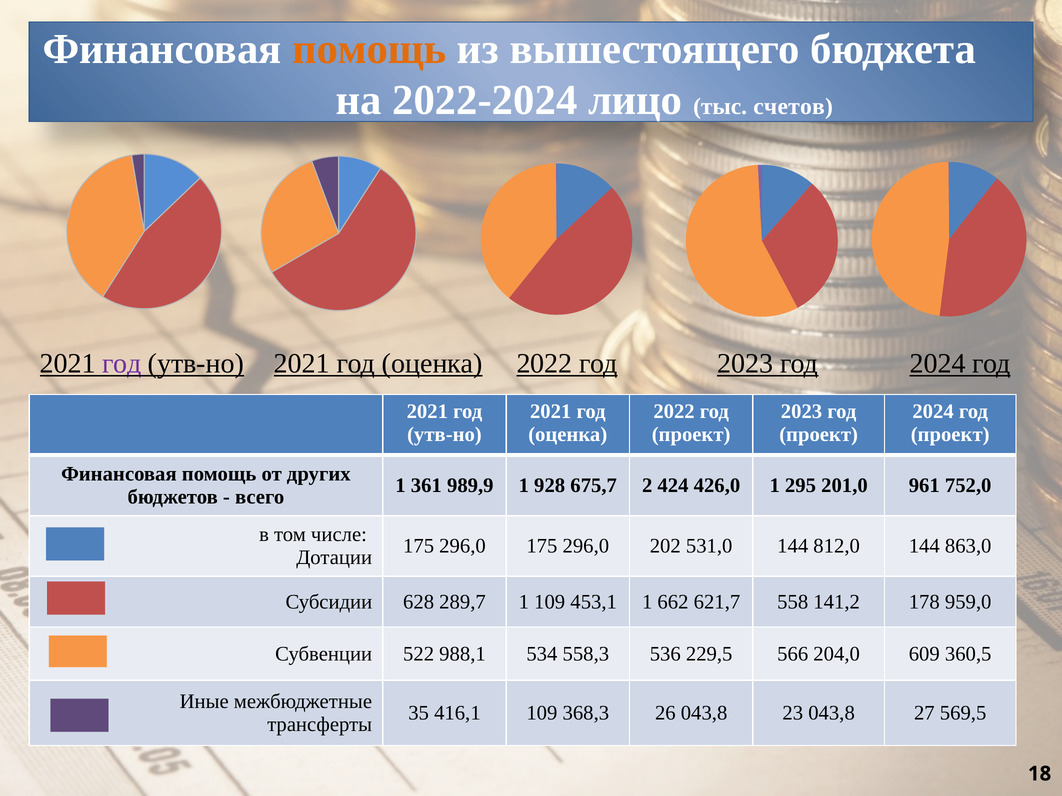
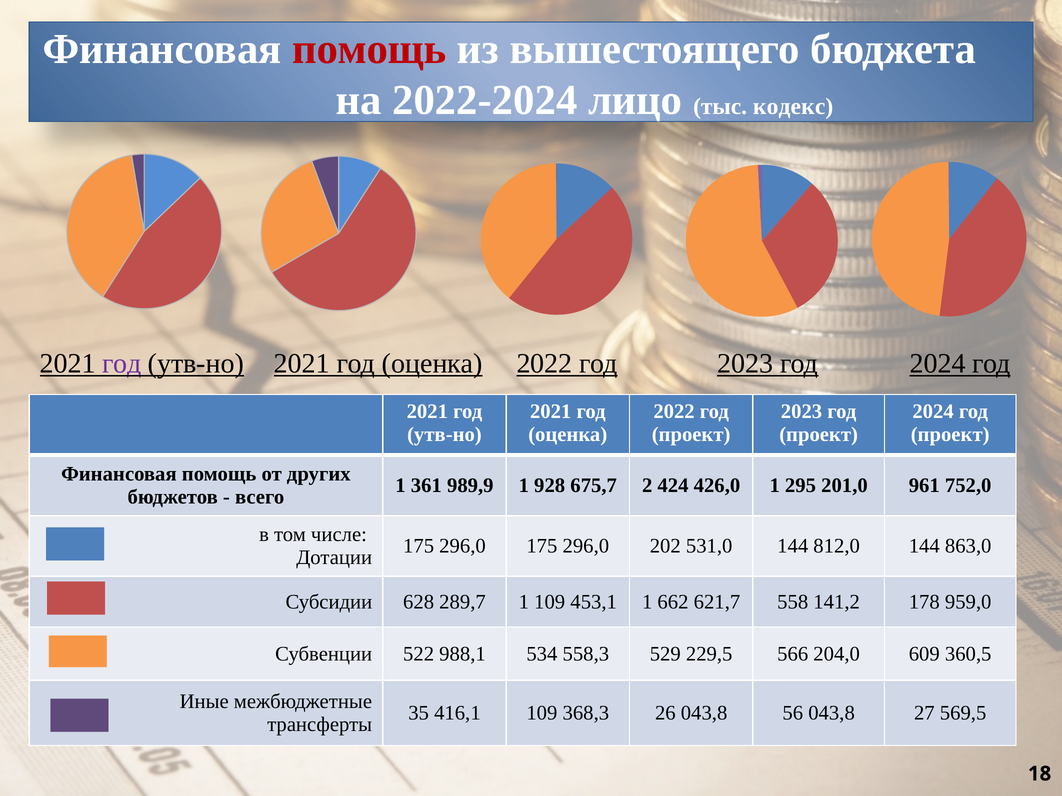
помощь at (369, 49) colour: orange -> red
счетов: счетов -> кодекс
536: 536 -> 529
23: 23 -> 56
